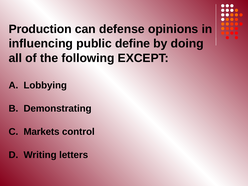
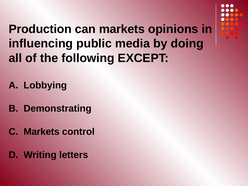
can defense: defense -> markets
define: define -> media
